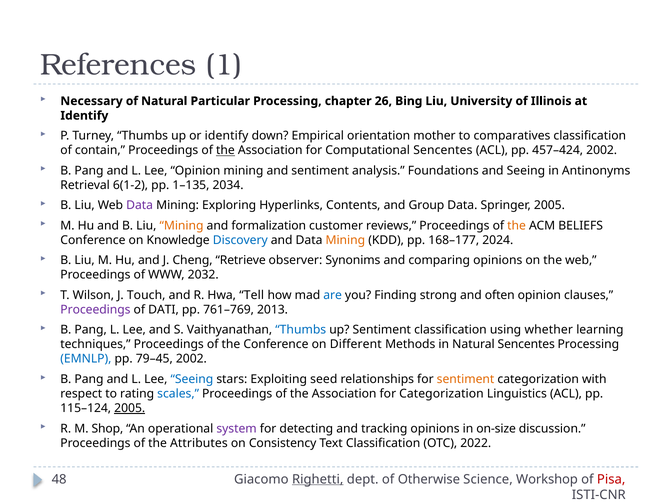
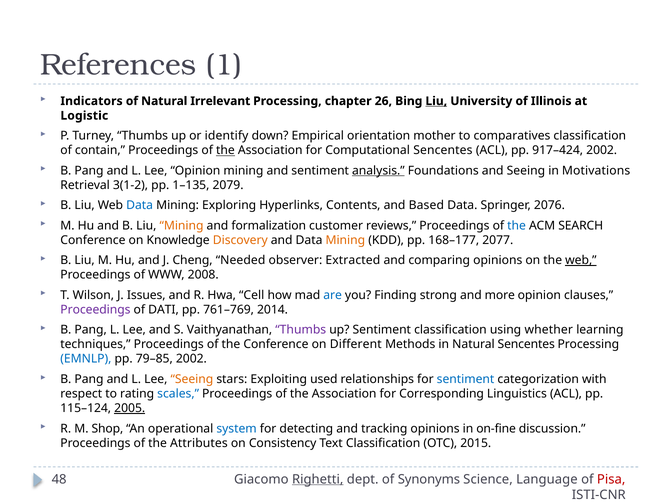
Necessary: Necessary -> Indicators
Particular: Particular -> Irrelevant
Liu at (436, 101) underline: none -> present
Identify at (84, 116): Identify -> Logistic
457–424: 457–424 -> 917–424
analysis underline: none -> present
Antinonyms: Antinonyms -> Motivations
6(1-2: 6(1-2 -> 3(1-2
2034: 2034 -> 2079
Data at (140, 205) colour: purple -> blue
Group: Group -> Based
Springer 2005: 2005 -> 2076
the at (517, 226) colour: orange -> blue
BELIEFS: BELIEFS -> SEARCH
Discovery colour: blue -> orange
2024: 2024 -> 2077
Retrieve: Retrieve -> Needed
Synonims: Synonims -> Extracted
web at (581, 260) underline: none -> present
2032: 2032 -> 2008
Touch: Touch -> Issues
Tell: Tell -> Cell
often: often -> more
2013: 2013 -> 2014
Thumbs at (301, 330) colour: blue -> purple
79–45: 79–45 -> 79–85
Seeing at (192, 379) colour: blue -> orange
seed: seed -> used
sentiment at (466, 379) colour: orange -> blue
for Categorization: Categorization -> Corresponding
system colour: purple -> blue
on-size: on-size -> on-fine
2022: 2022 -> 2015
Otherwise: Otherwise -> Synonyms
Workshop: Workshop -> Language
